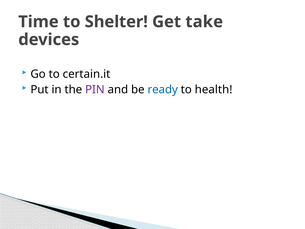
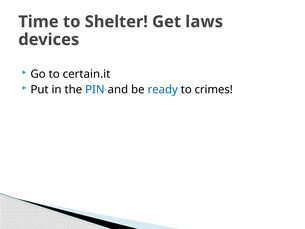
take: take -> laws
PIN colour: purple -> blue
health: health -> crimes
